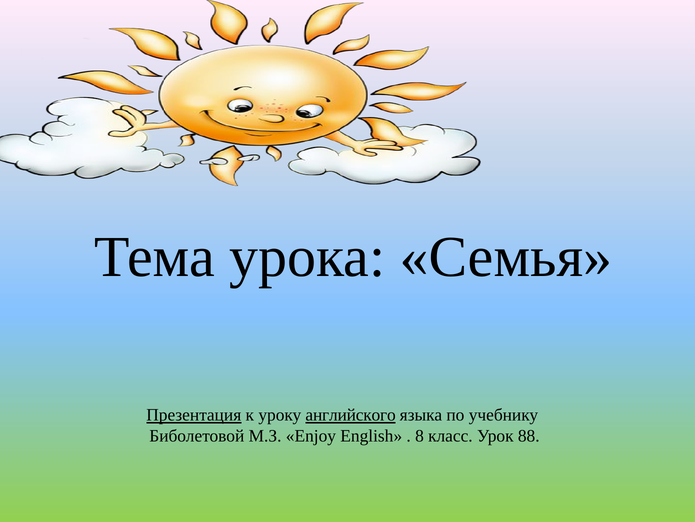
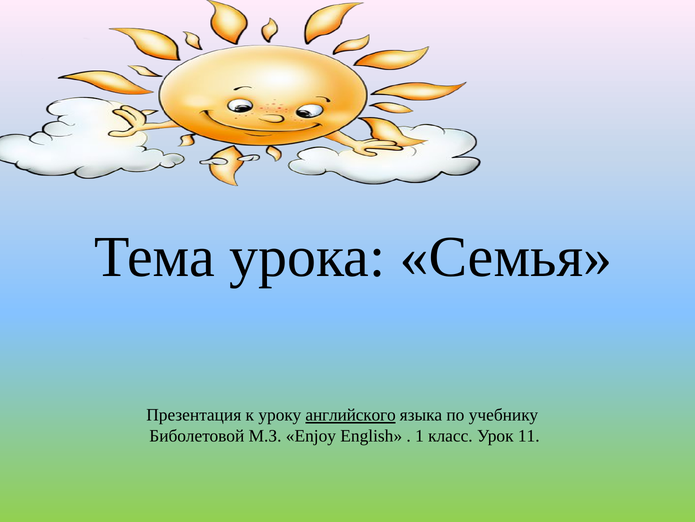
Презентация underline: present -> none
8: 8 -> 1
88: 88 -> 11
